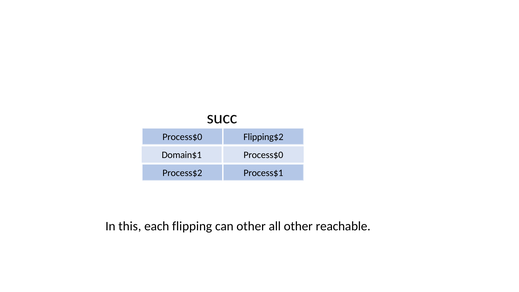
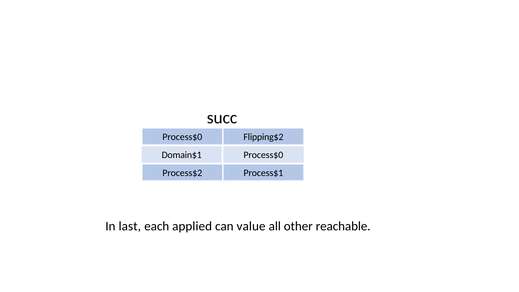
this: this -> last
flipping: flipping -> applied
can other: other -> value
